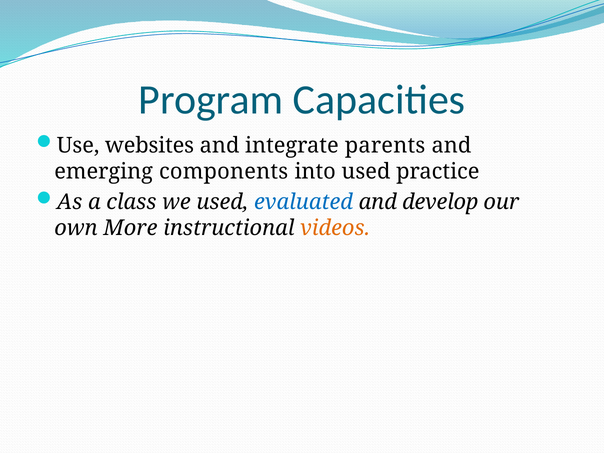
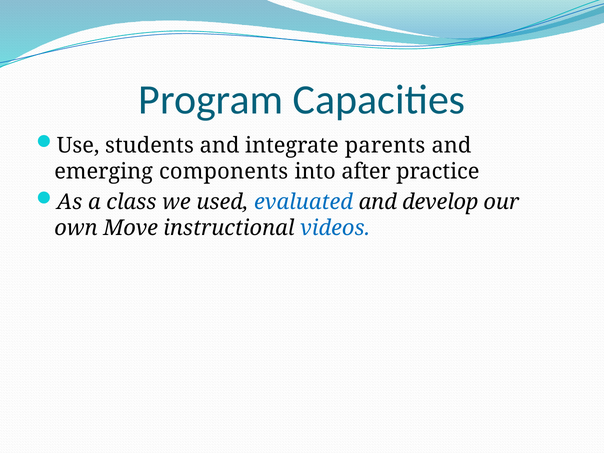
websites: websites -> students
into used: used -> after
More: More -> Move
videos colour: orange -> blue
